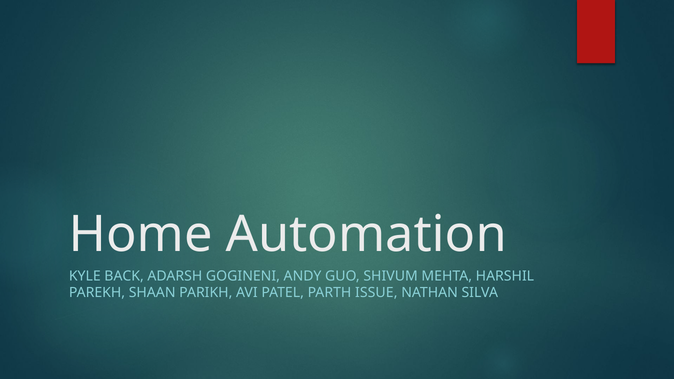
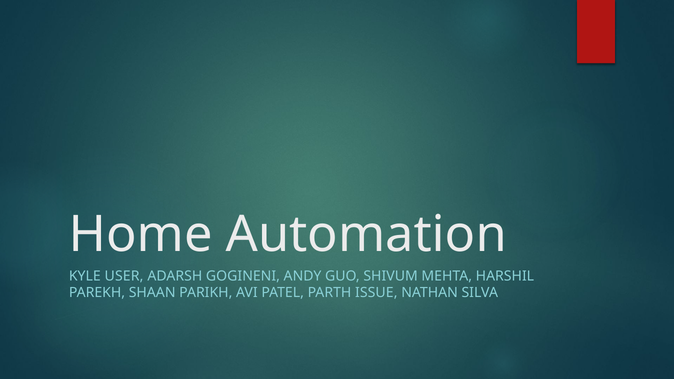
BACK: BACK -> USER
